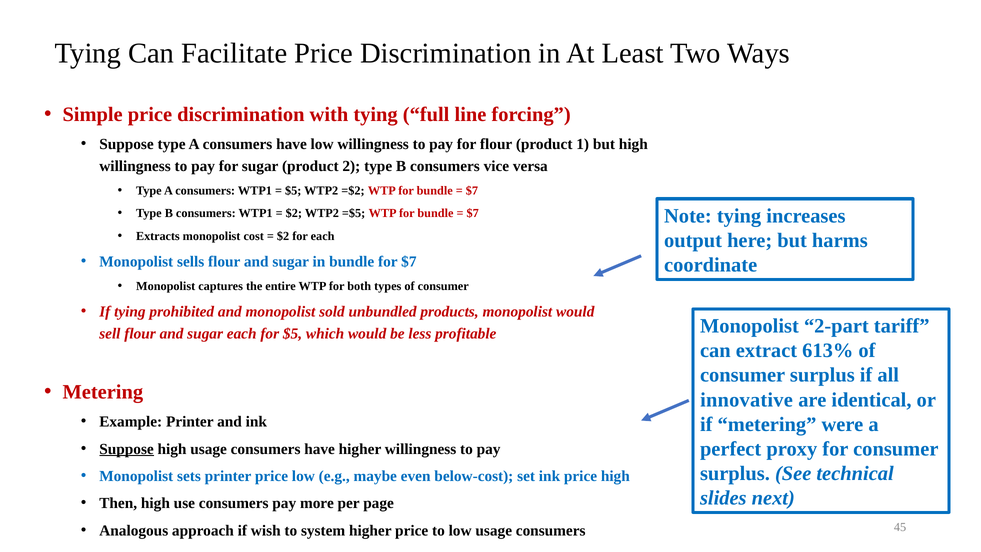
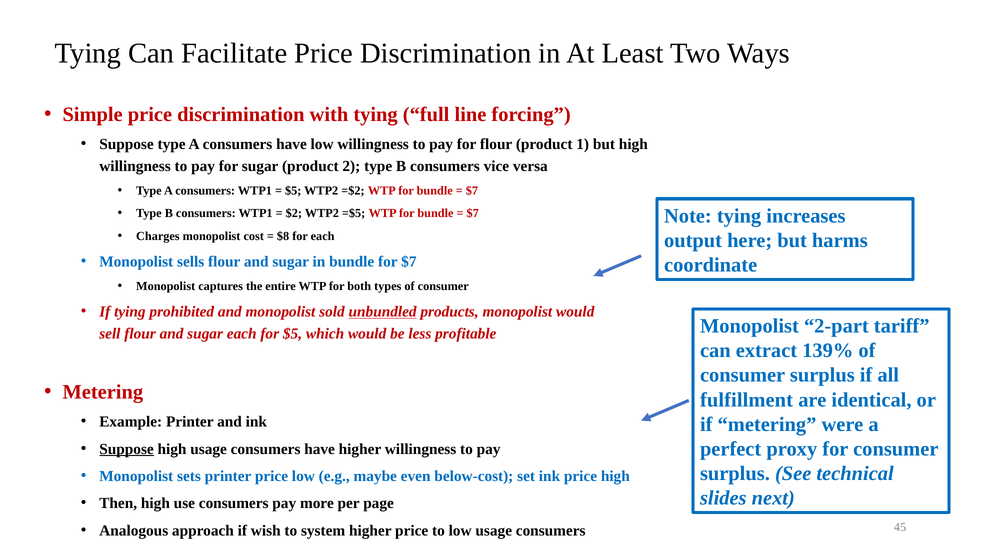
Extracts: Extracts -> Charges
$2 at (283, 236): $2 -> $8
unbundled underline: none -> present
613%: 613% -> 139%
innovative: innovative -> fulfillment
